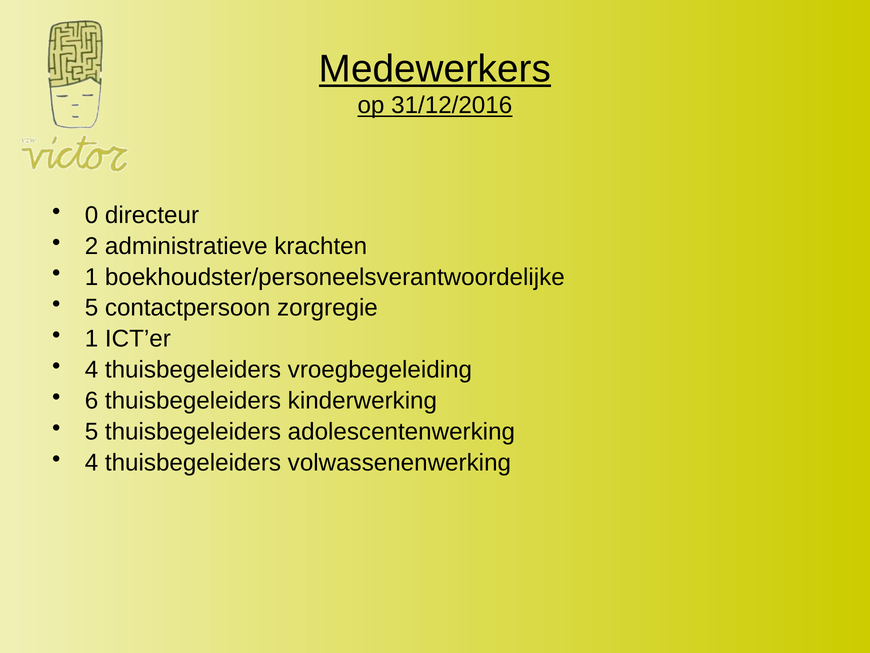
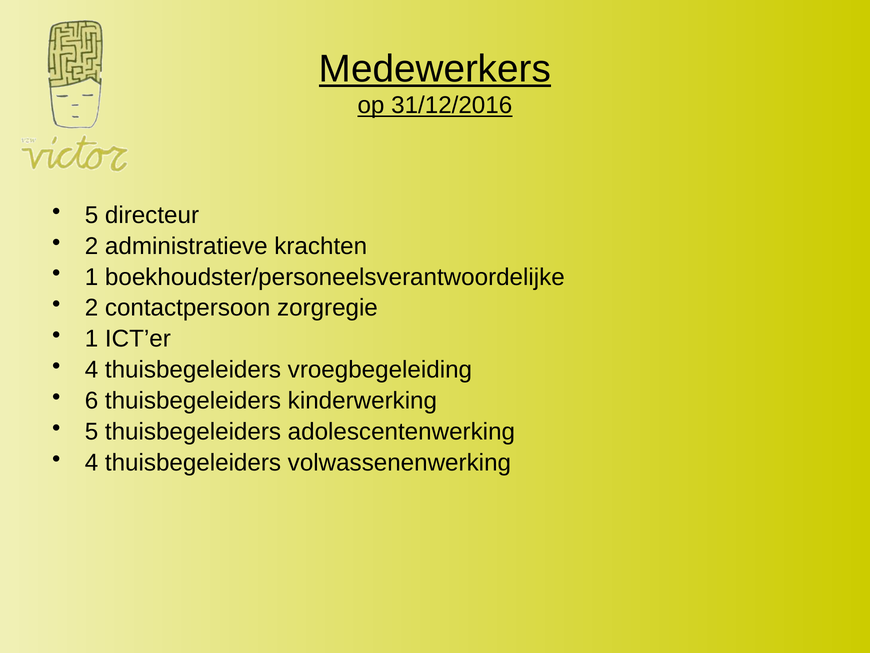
0 at (92, 215): 0 -> 5
5 at (92, 308): 5 -> 2
